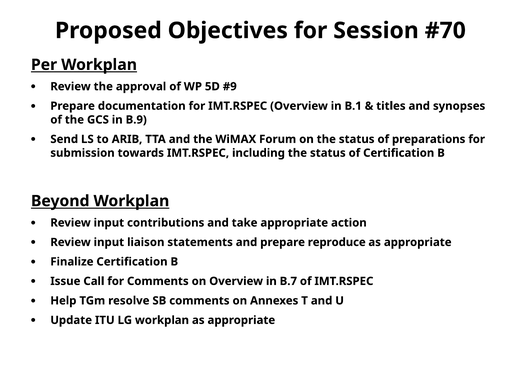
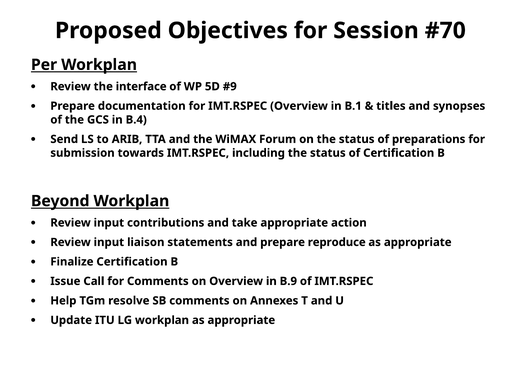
approval: approval -> interface
B.9: B.9 -> B.4
B.7: B.7 -> B.9
